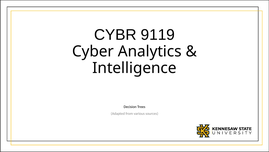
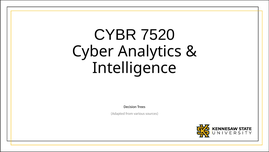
9119: 9119 -> 7520
